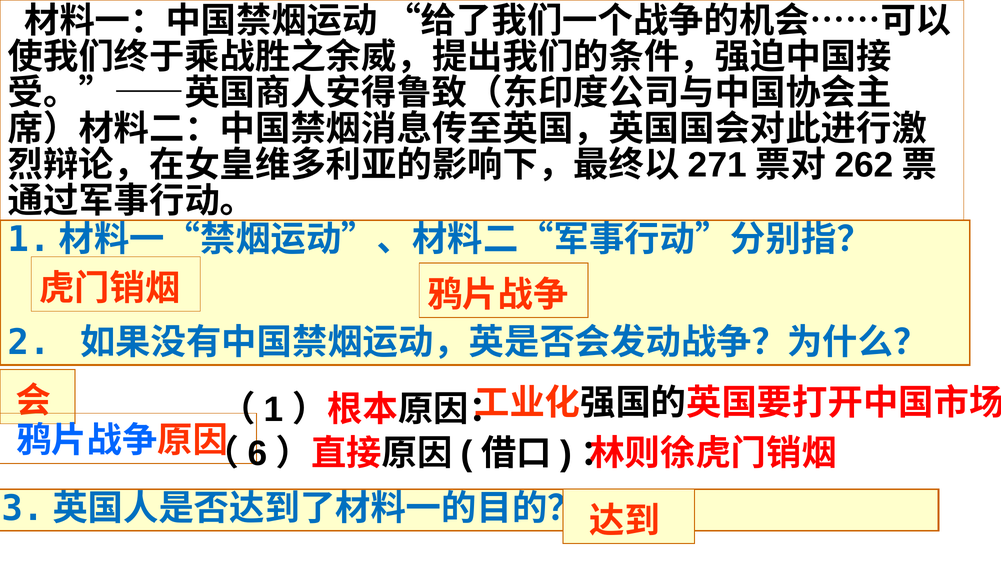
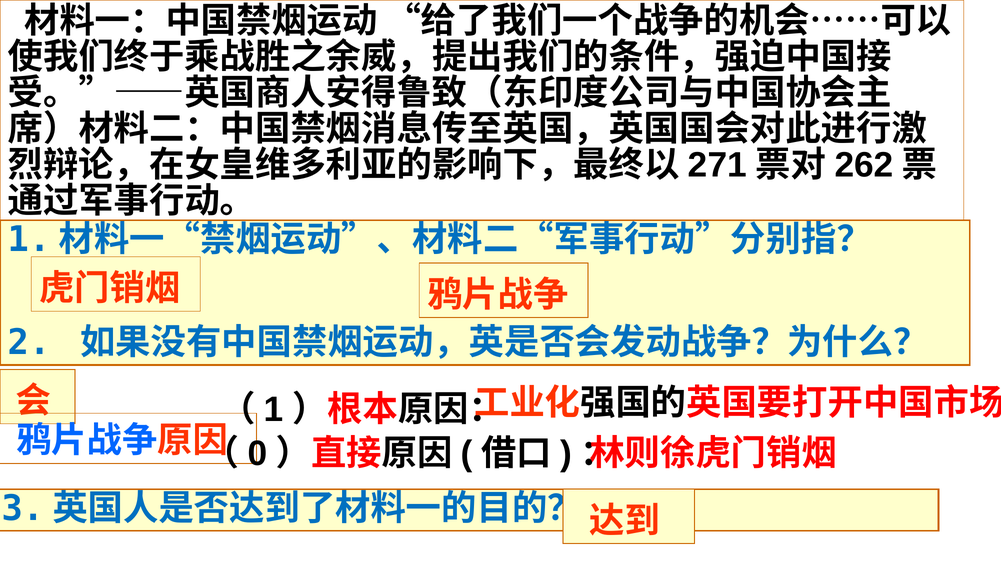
6: 6 -> 0
